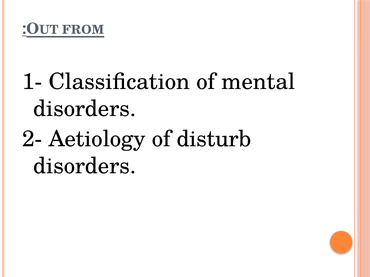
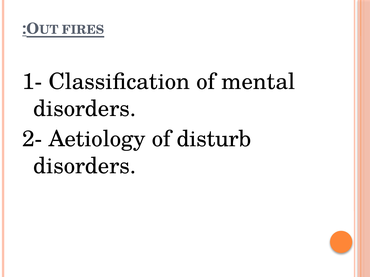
FROM: FROM -> FIRES
